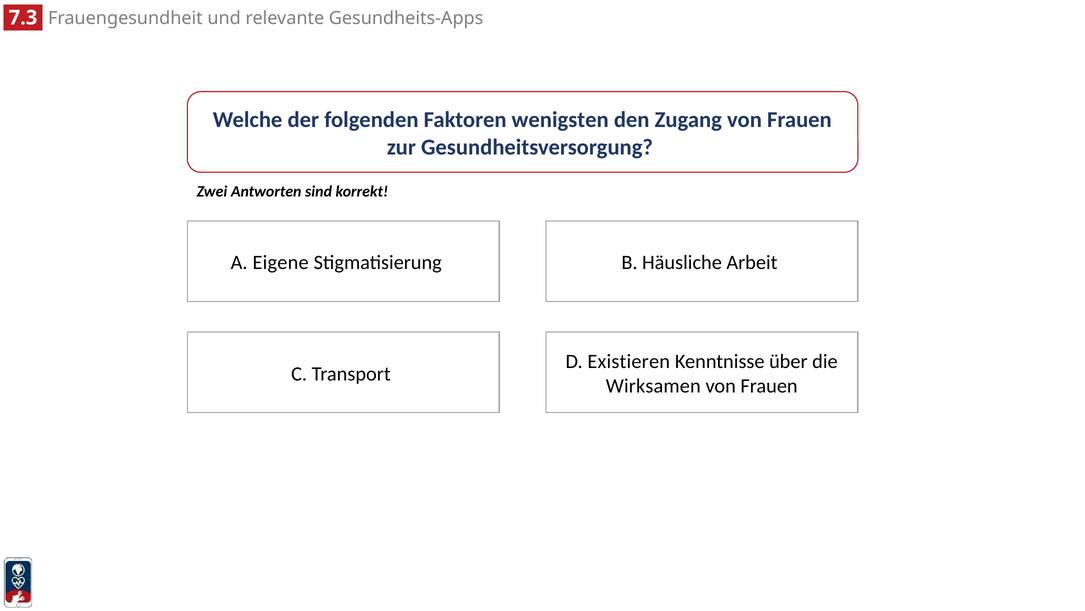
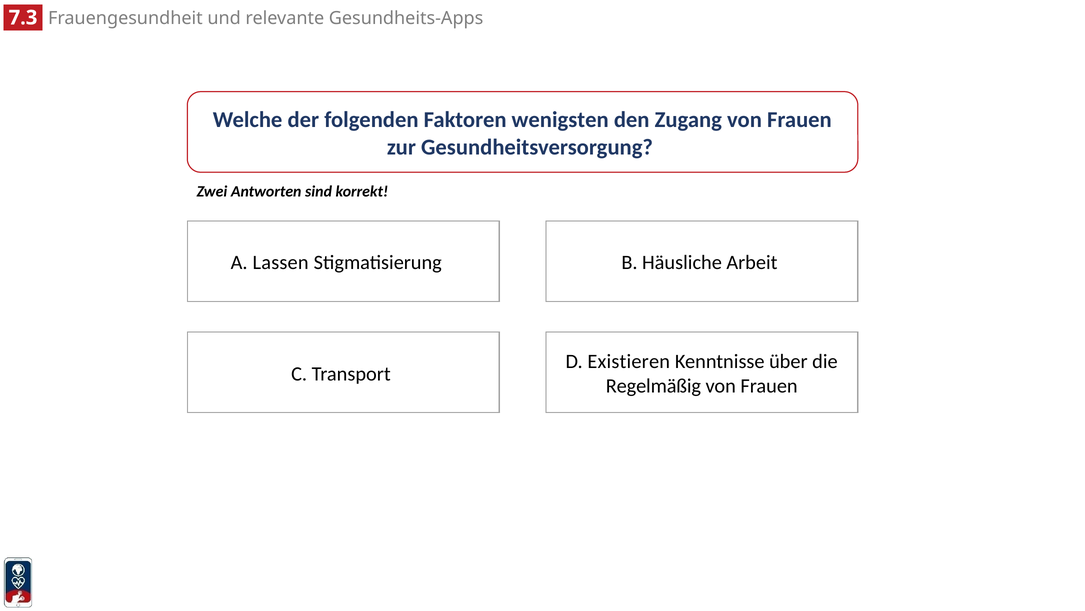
Eigene: Eigene -> Lassen
Wirksamen: Wirksamen -> Regelmäßig
